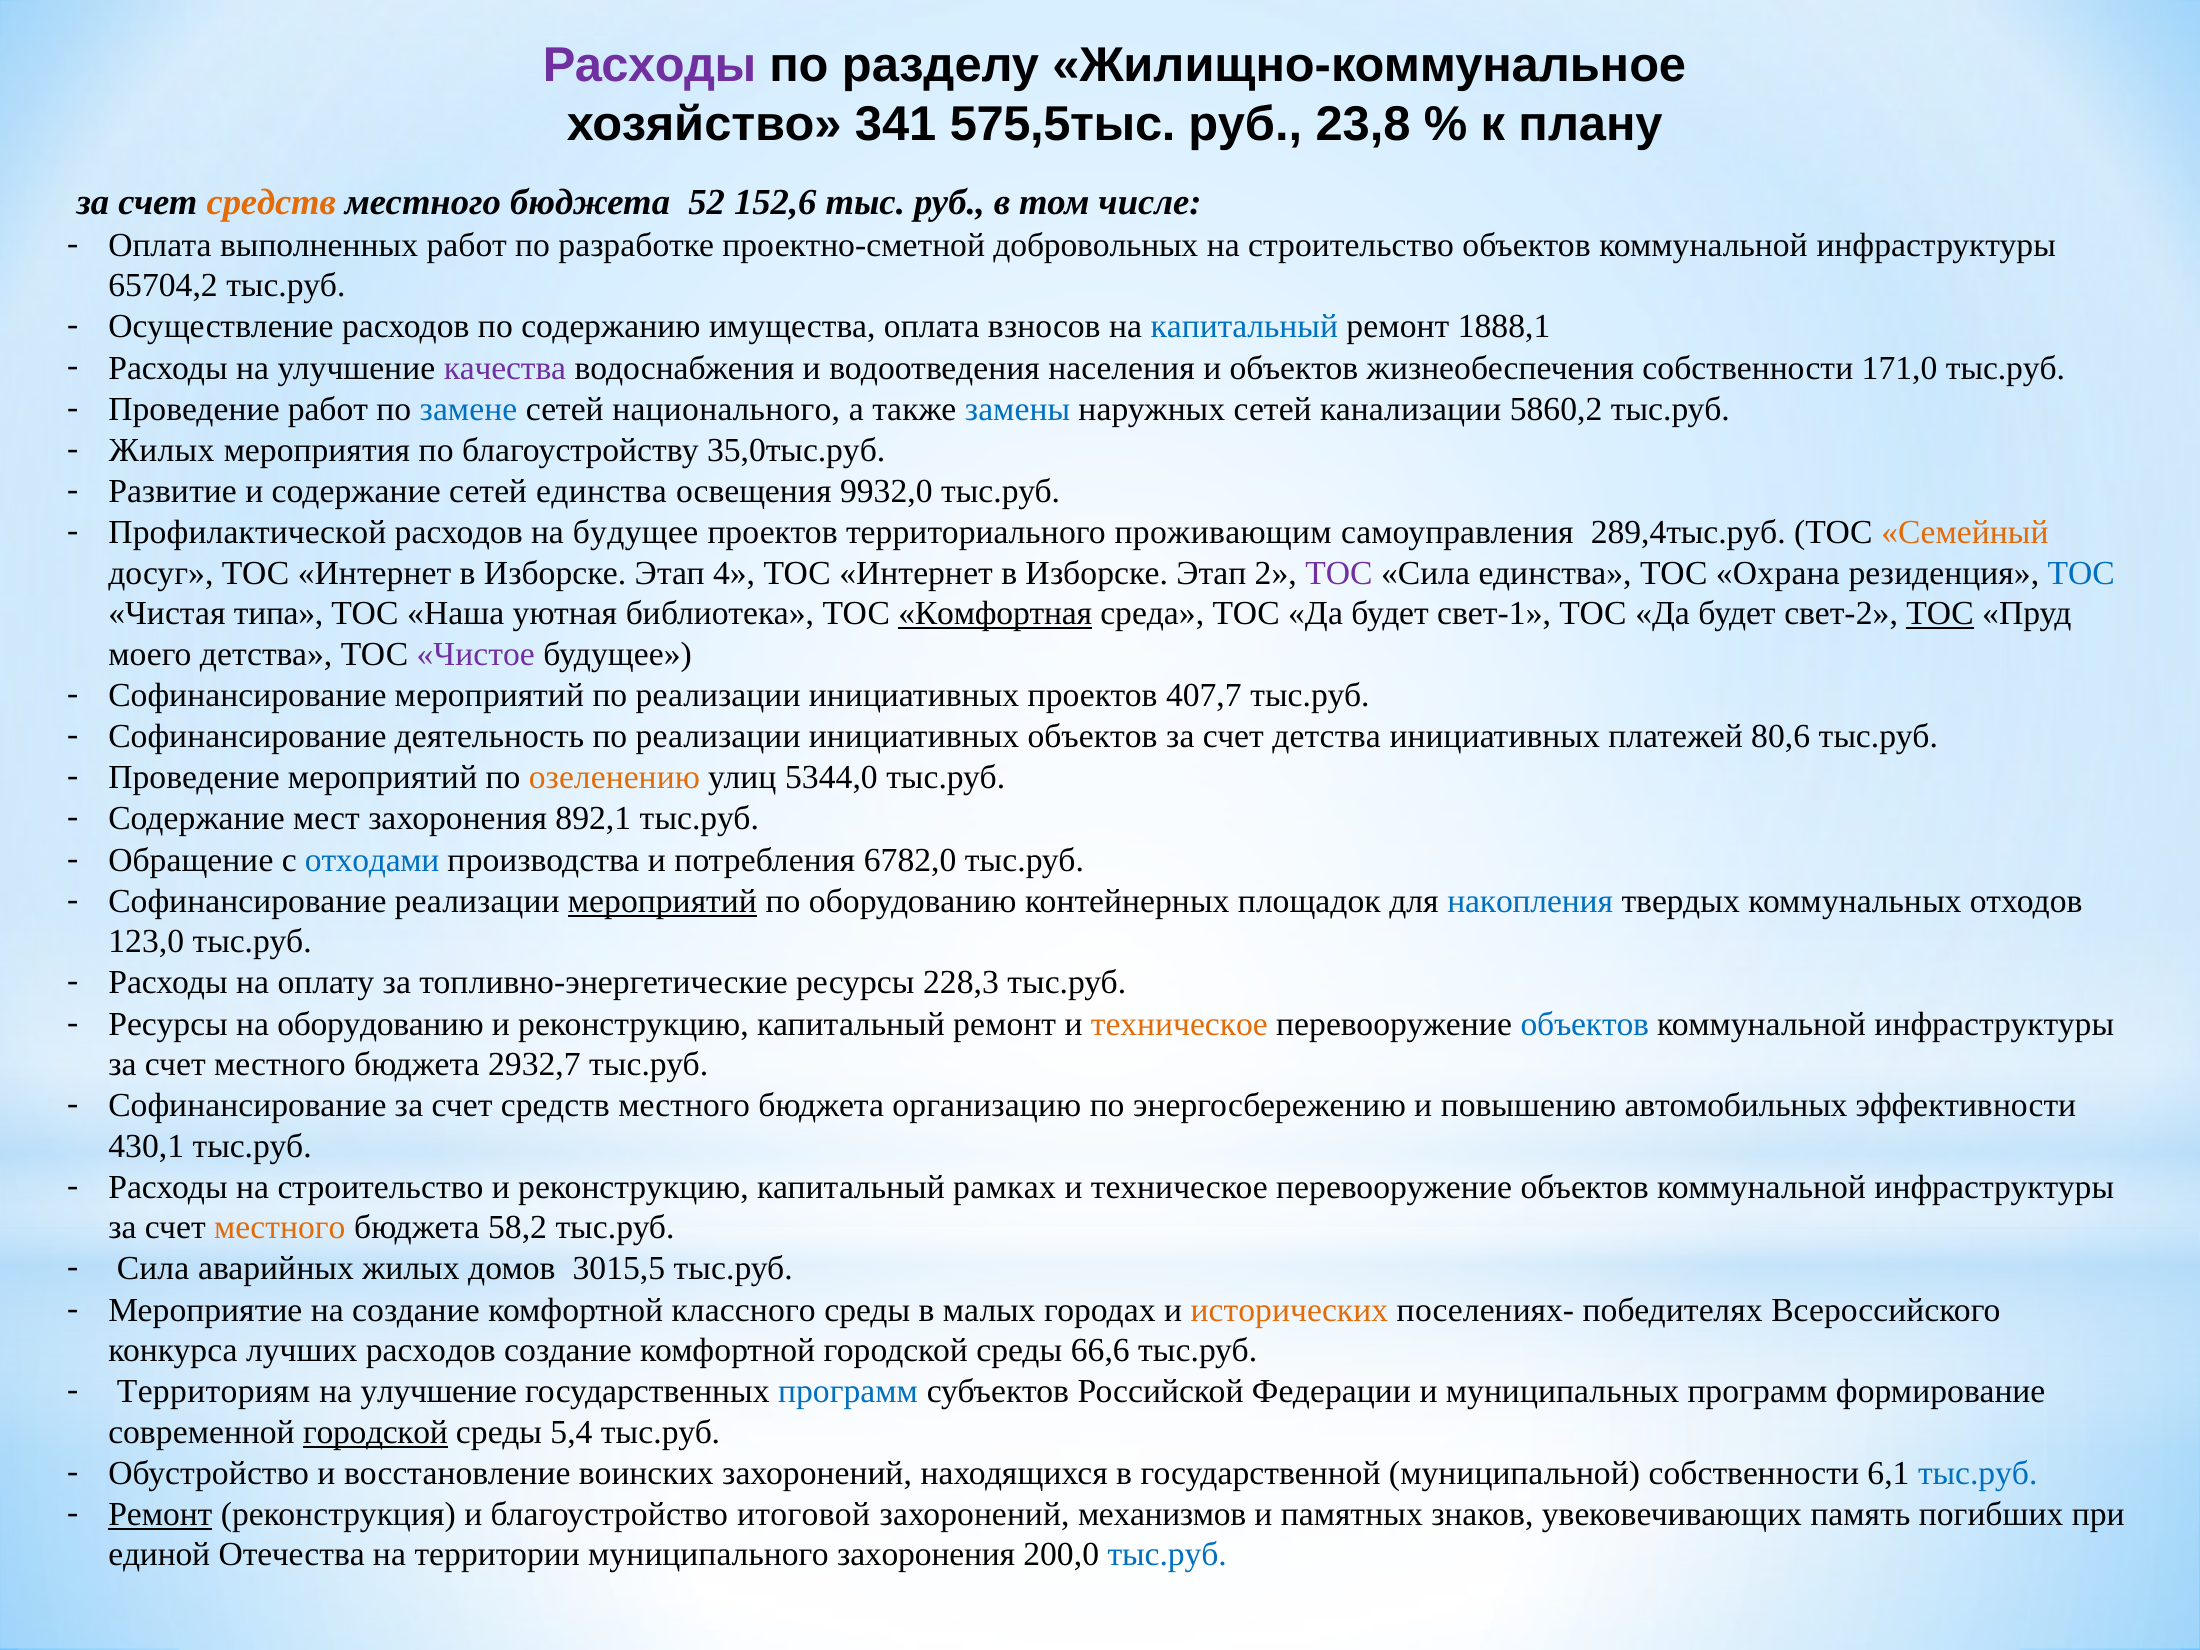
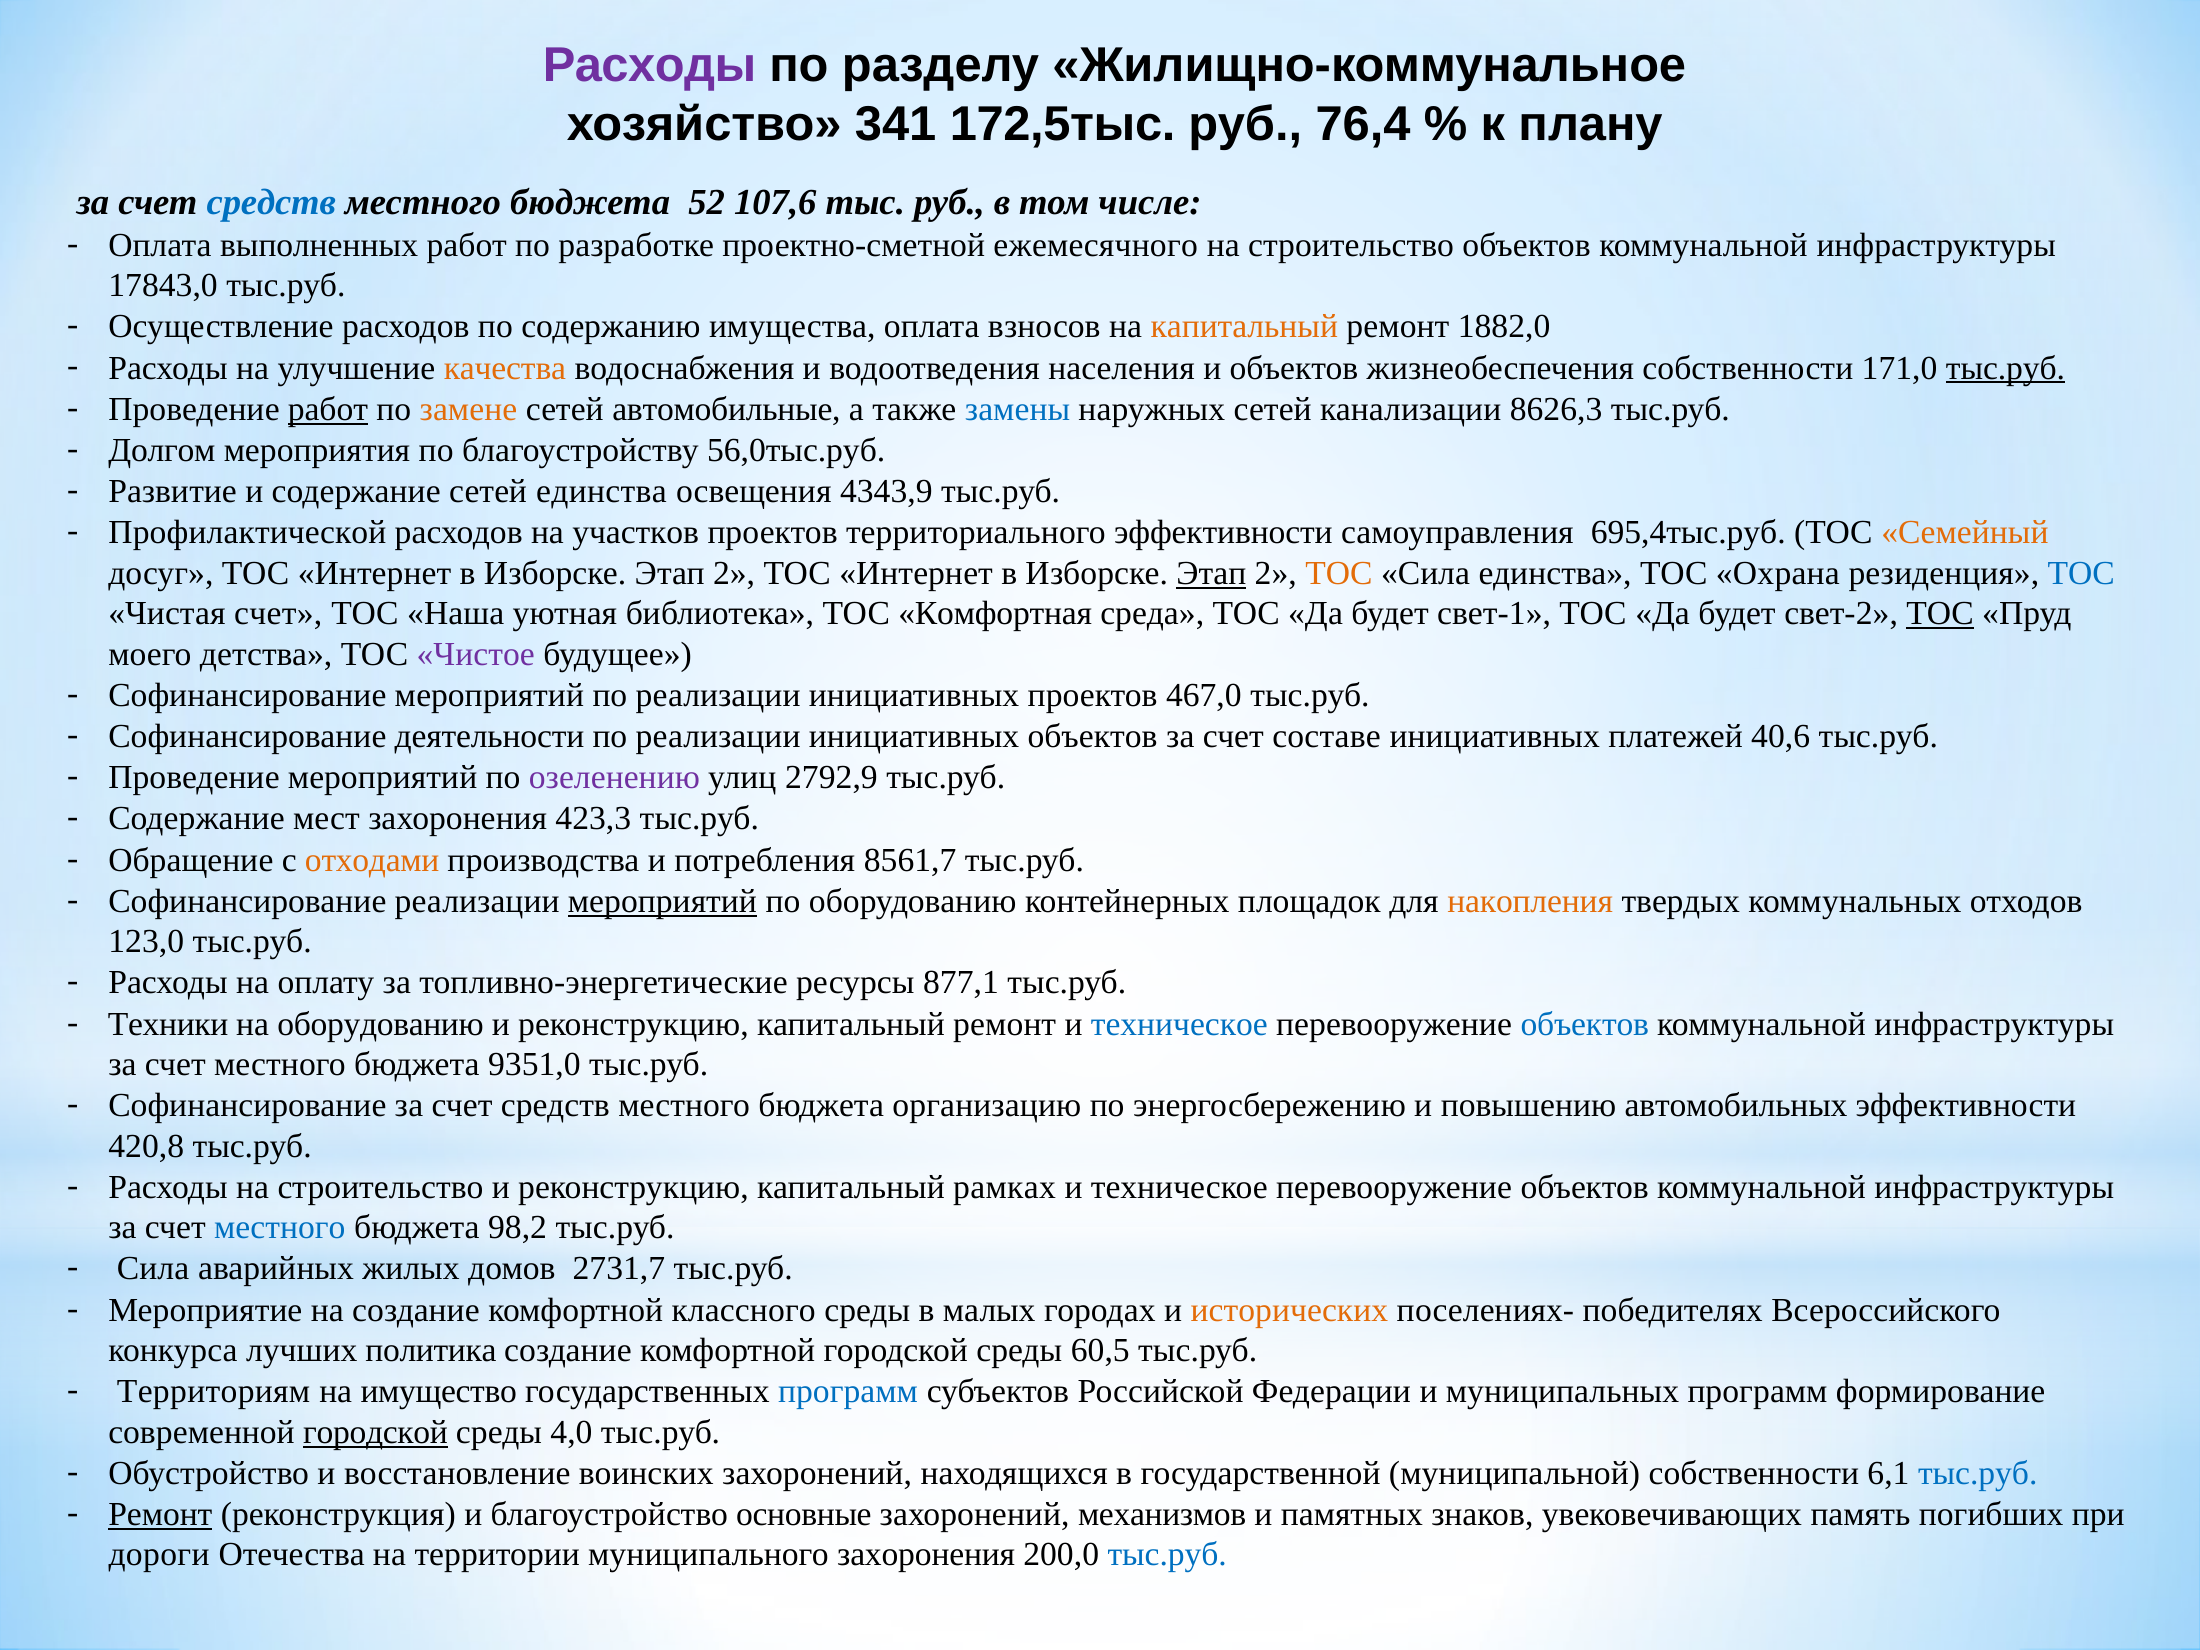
575,5тыс: 575,5тыс -> 172,5тыс
23,8: 23,8 -> 76,4
средств at (271, 202) colour: orange -> blue
152,6: 152,6 -> 107,6
добровольных: добровольных -> ежемесячного
65704,2: 65704,2 -> 17843,0
капитальный at (1244, 327) colour: blue -> orange
1888,1: 1888,1 -> 1882,0
качества colour: purple -> orange
тыс.руб at (2006, 368) underline: none -> present
работ at (328, 409) underline: none -> present
замене colour: blue -> orange
национального: национального -> автомобильные
5860,2: 5860,2 -> 8626,3
Жилых at (162, 450): Жилых -> Долгом
35,0тыс.руб: 35,0тыс.руб -> 56,0тыс.руб
9932,0: 9932,0 -> 4343,9
на будущее: будущее -> участков
территориального проживающим: проживающим -> эффективности
289,4тыс.руб: 289,4тыс.руб -> 695,4тыс.руб
4 at (734, 573): 4 -> 2
Этап at (1211, 573) underline: none -> present
ТОС at (1339, 573) colour: purple -> orange
Чистая типа: типа -> счет
Комфортная underline: present -> none
407,7: 407,7 -> 467,0
деятельность: деятельность -> деятельности
счет детства: детства -> составе
80,6: 80,6 -> 40,6
озеленению colour: orange -> purple
5344,0: 5344,0 -> 2792,9
892,1: 892,1 -> 423,3
отходами colour: blue -> orange
6782,0: 6782,0 -> 8561,7
накопления colour: blue -> orange
228,3: 228,3 -> 877,1
Ресурсы at (168, 1024): Ресурсы -> Техники
техническое at (1179, 1024) colour: orange -> blue
2932,7: 2932,7 -> 9351,0
430,1: 430,1 -> 420,8
местного at (280, 1228) colour: orange -> blue
58,2: 58,2 -> 98,2
3015,5: 3015,5 -> 2731,7
лучших расходов: расходов -> политика
66,6: 66,6 -> 60,5
улучшение at (439, 1392): улучшение -> имущество
5,4: 5,4 -> 4,0
итоговой: итоговой -> основные
единой: единой -> дороги
